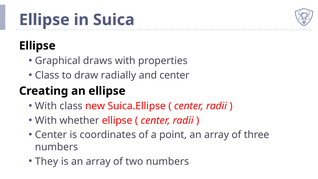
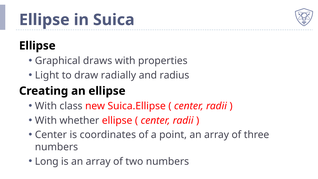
Class at (47, 75): Class -> Light
and center: center -> radius
They: They -> Long
